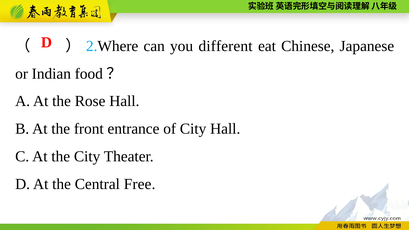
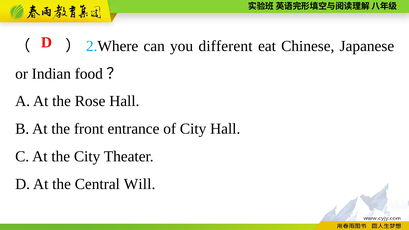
Free: Free -> Will
